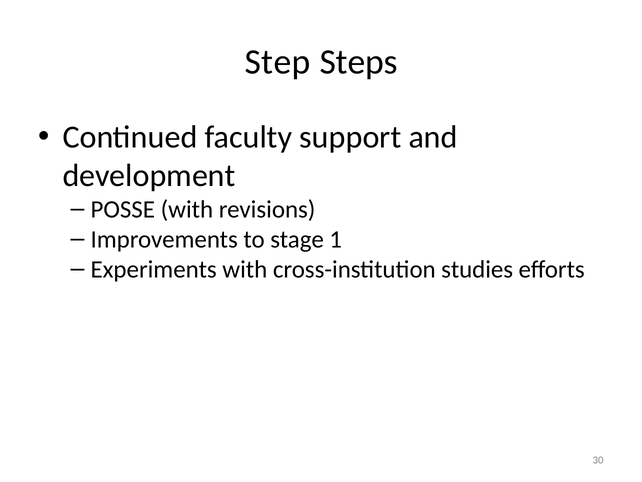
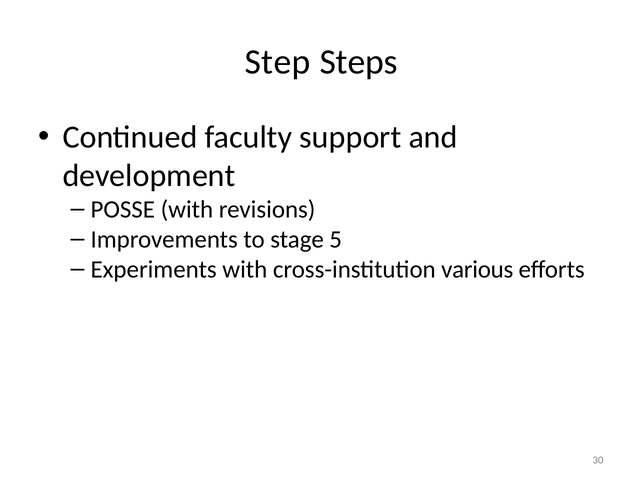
1: 1 -> 5
studies: studies -> various
